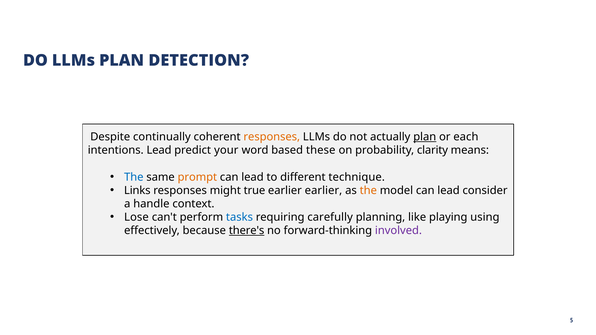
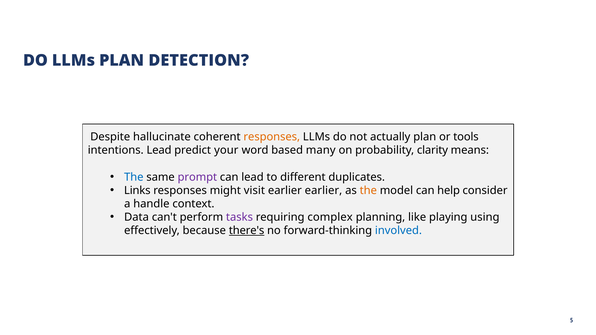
continually: continually -> hallucinate
plan at (425, 137) underline: present -> none
each: each -> tools
these: these -> many
prompt colour: orange -> purple
technique: technique -> duplicates
true: true -> visit
model can lead: lead -> help
Lose: Lose -> Data
tasks colour: blue -> purple
carefully: carefully -> complex
involved colour: purple -> blue
